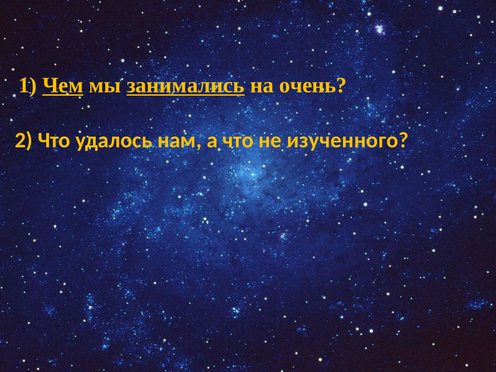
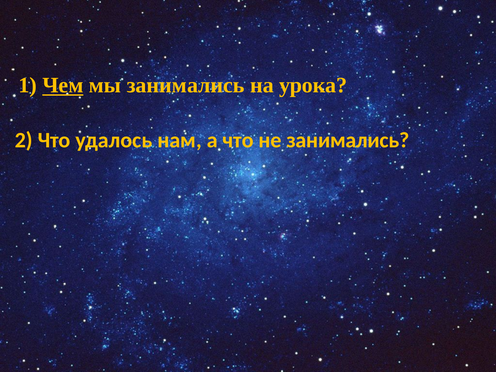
занимались at (186, 85) underline: present -> none
очень: очень -> урока
не изученного: изученного -> занимались
